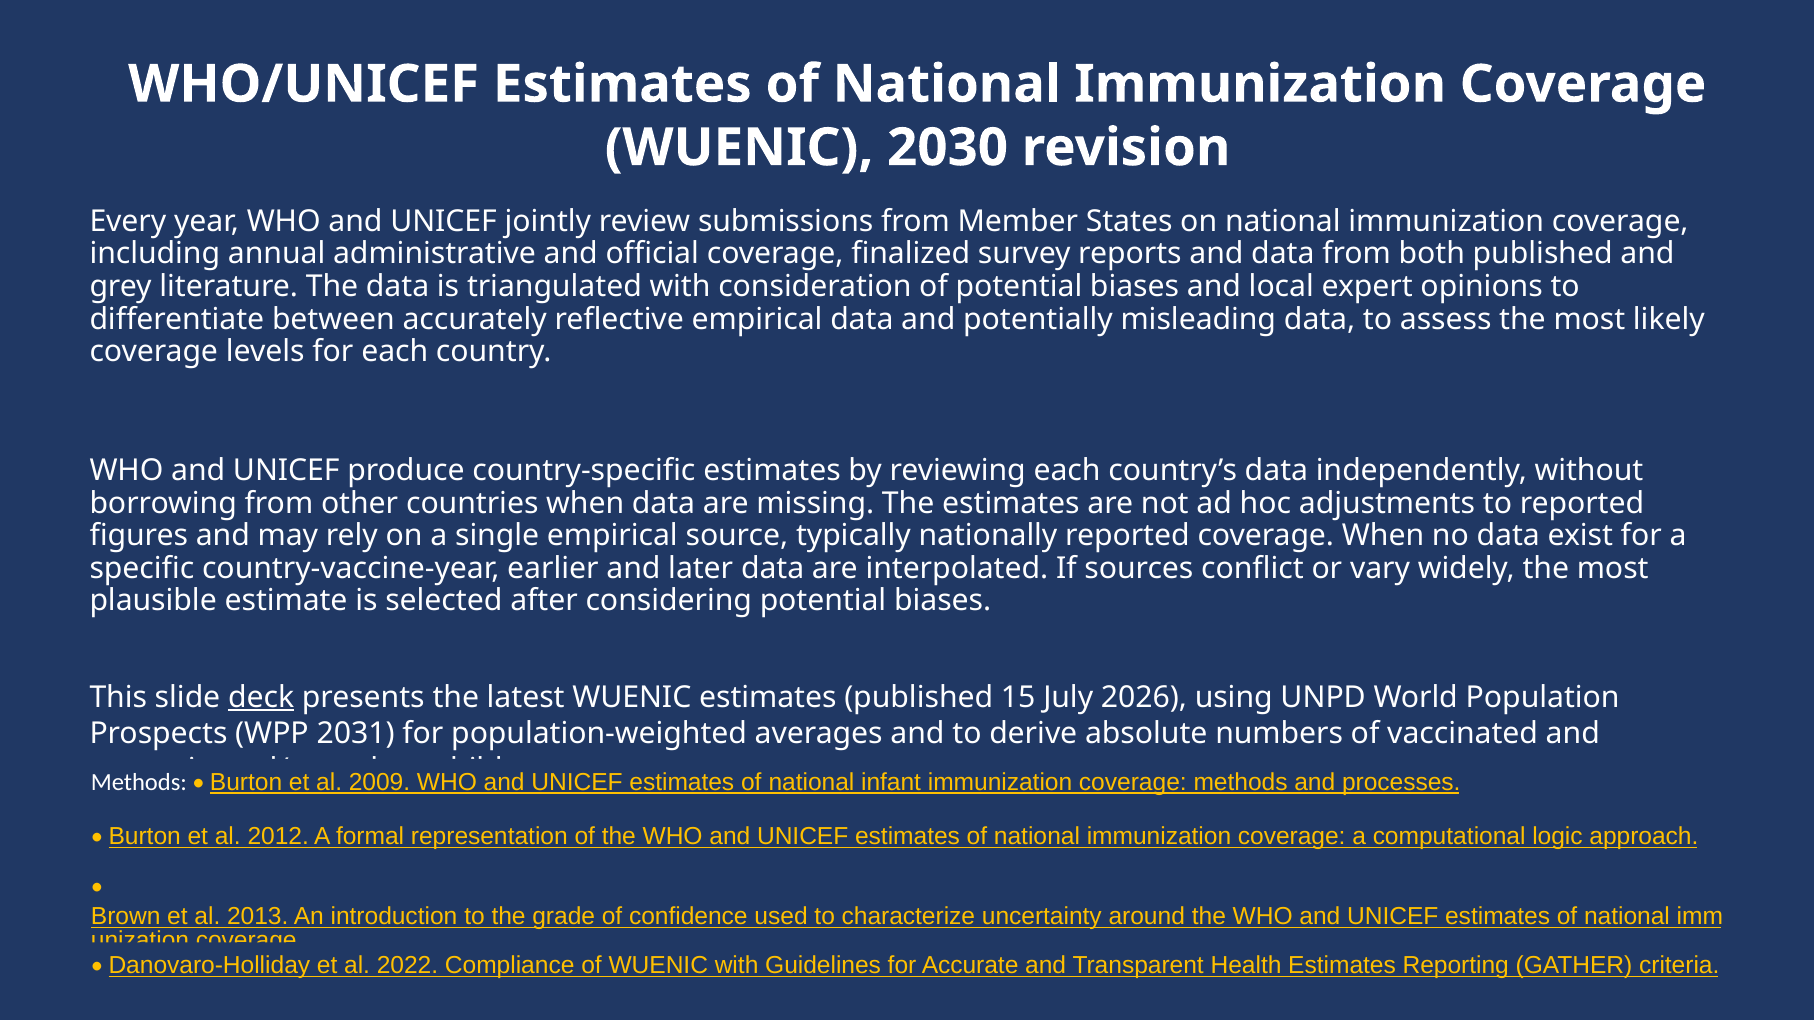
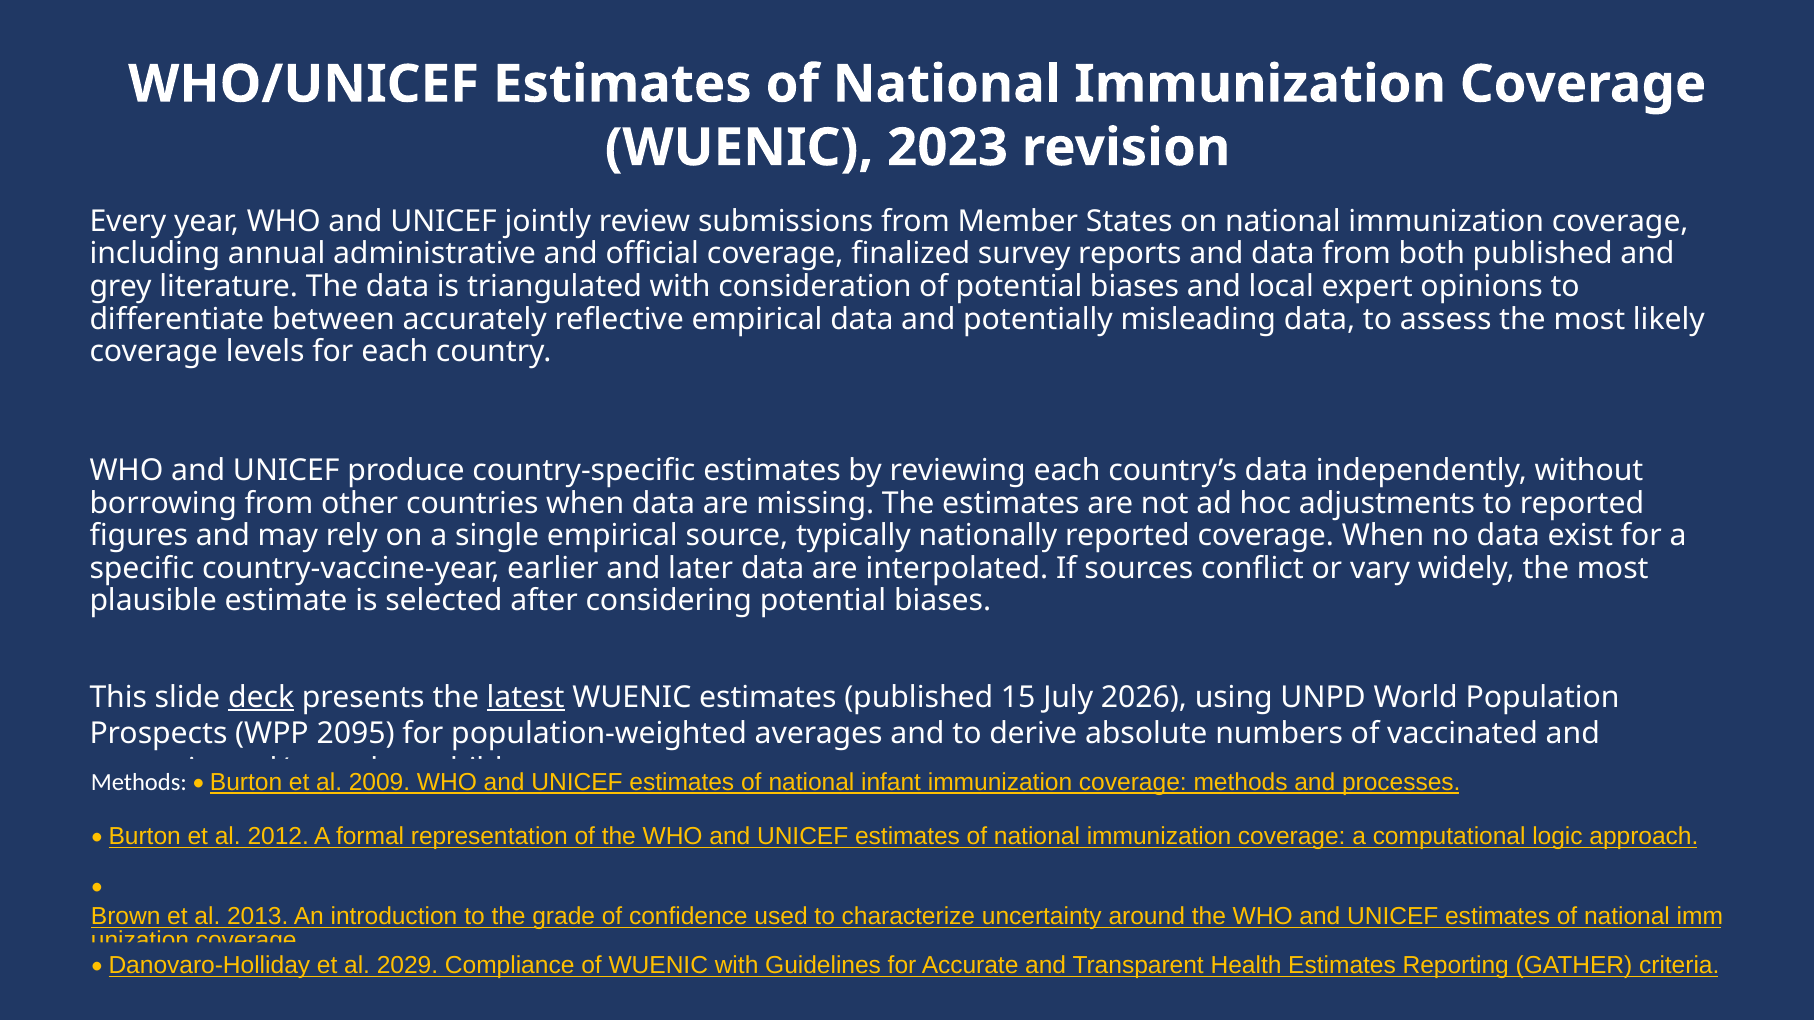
2030: 2030 -> 2023
latest underline: none -> present
2031: 2031 -> 2095
2022: 2022 -> 2029
